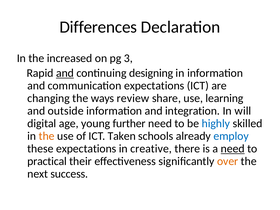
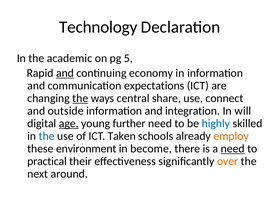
Differences: Differences -> Technology
increased: increased -> academic
3: 3 -> 5
designing: designing -> economy
the at (80, 98) underline: none -> present
review: review -> central
learning: learning -> connect
age underline: none -> present
the at (47, 136) colour: orange -> blue
employ colour: blue -> orange
these expectations: expectations -> environment
creative: creative -> become
success: success -> around
